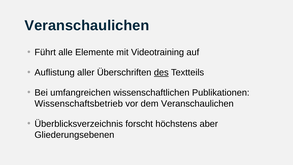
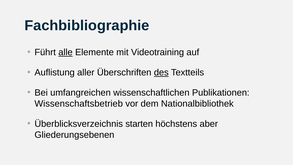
Veranschaulichen at (87, 26): Veranschaulichen -> Fachbibliographie
alle underline: none -> present
dem Veranschaulichen: Veranschaulichen -> Nationalbibliothek
forscht: forscht -> starten
